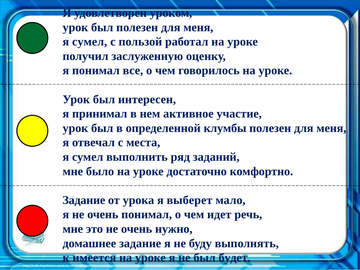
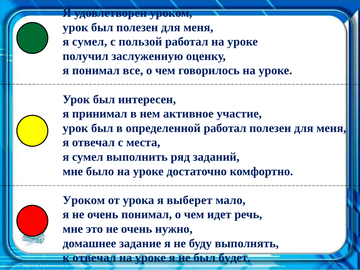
определенной клумбы: клумбы -> работал
Задание at (84, 200): Задание -> Уроком
к имеется: имеется -> отвечал
